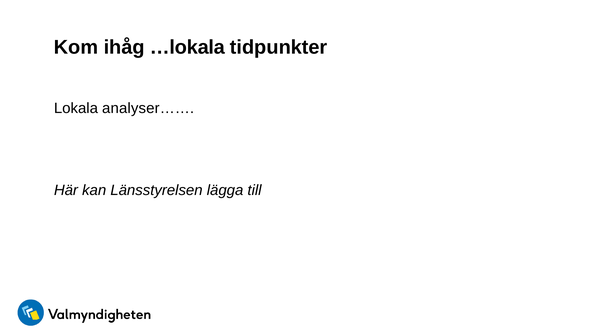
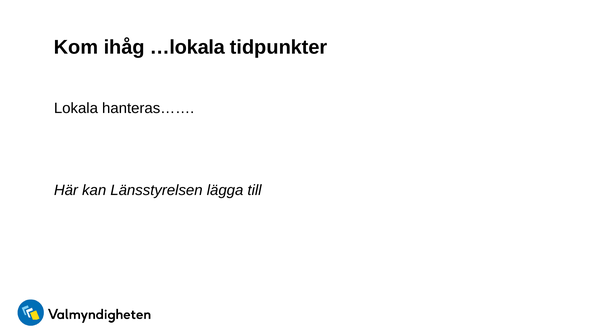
analyser……: analyser…… -> hanteras……
